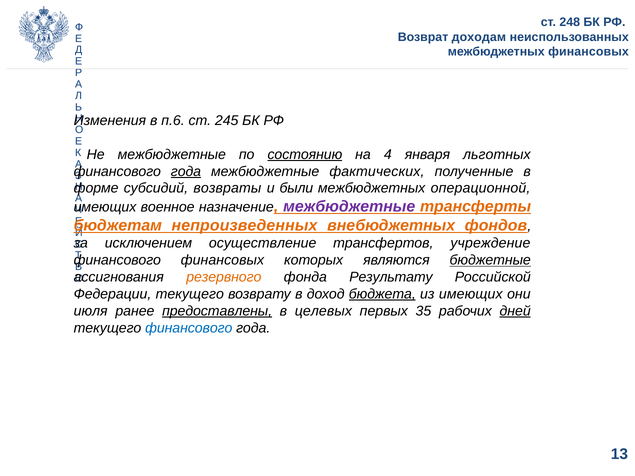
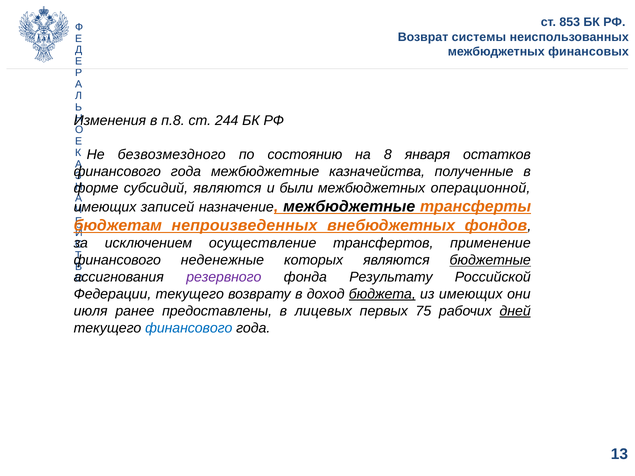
248: 248 -> 853
доходам: доходам -> системы
п.6: п.6 -> п.8
245: 245 -> 244
Не межбюджетные: межбюджетные -> безвозмездного
состоянию underline: present -> none
4: 4 -> 8
льготных: льготных -> остатков
года at (186, 171) underline: present -> none
фактических: фактических -> казначейства
субсидий возвраты: возвраты -> являются
военное: военное -> записей
межбюджетные at (349, 206) colour: purple -> black
учреждение: учреждение -> применение
финансовых at (222, 260): финансовых -> неденежные
резервного colour: orange -> purple
предоставлены underline: present -> none
целевых: целевых -> лицевых
35: 35 -> 75
